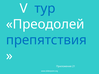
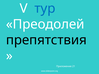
препятствия colour: blue -> black
